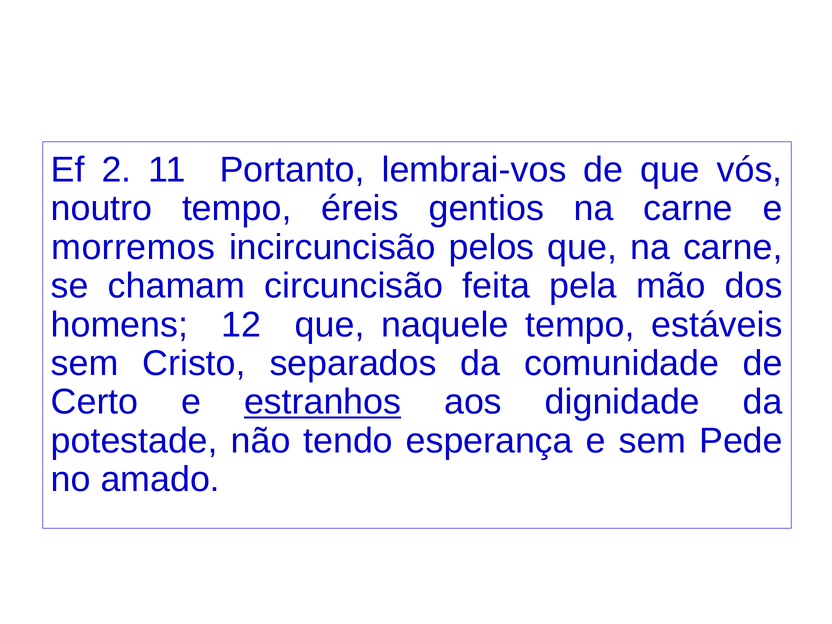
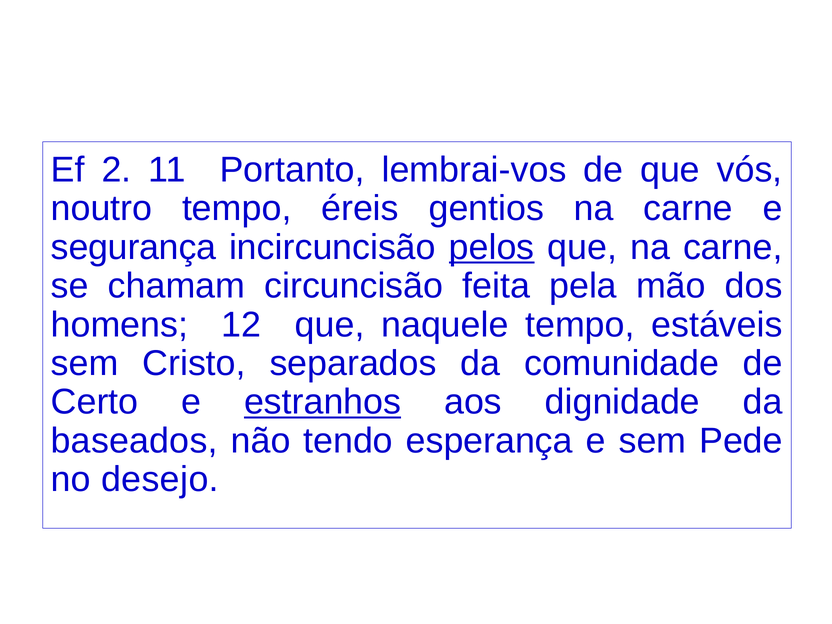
morremos: morremos -> segurança
pelos underline: none -> present
potestade: potestade -> baseados
amado: amado -> desejo
